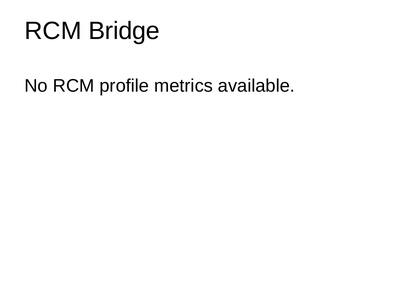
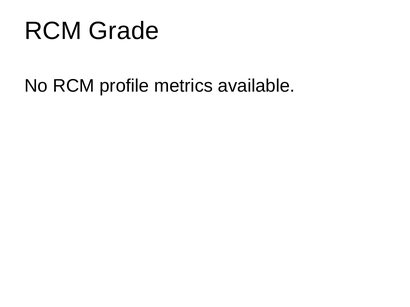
Bridge: Bridge -> Grade
